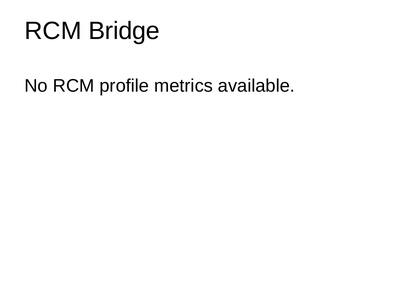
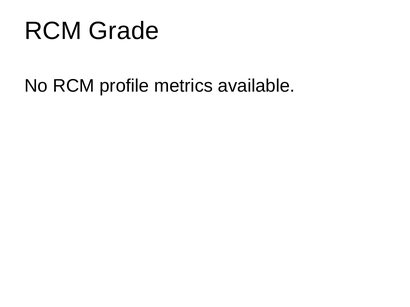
Bridge: Bridge -> Grade
